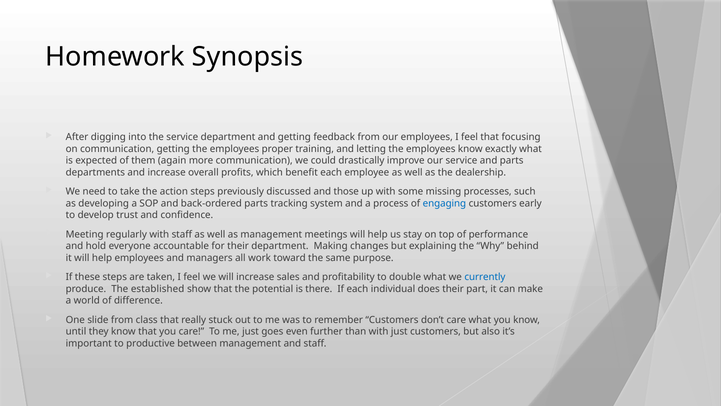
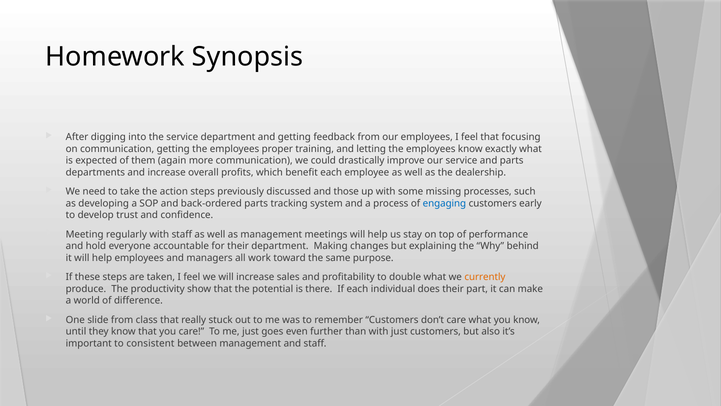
currently colour: blue -> orange
established: established -> productivity
productive: productive -> consistent
